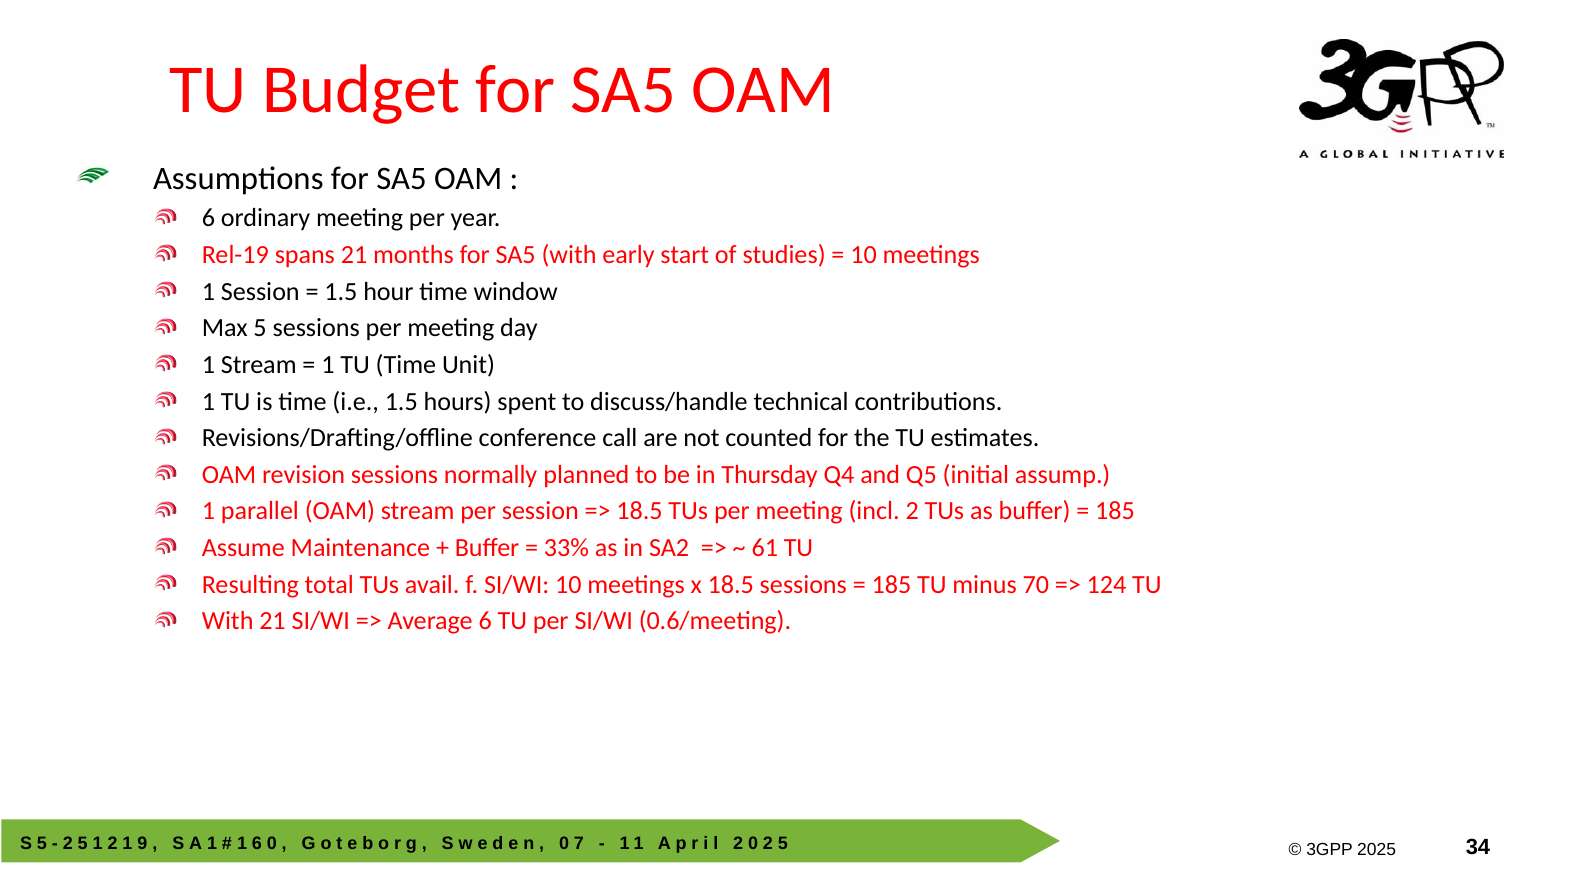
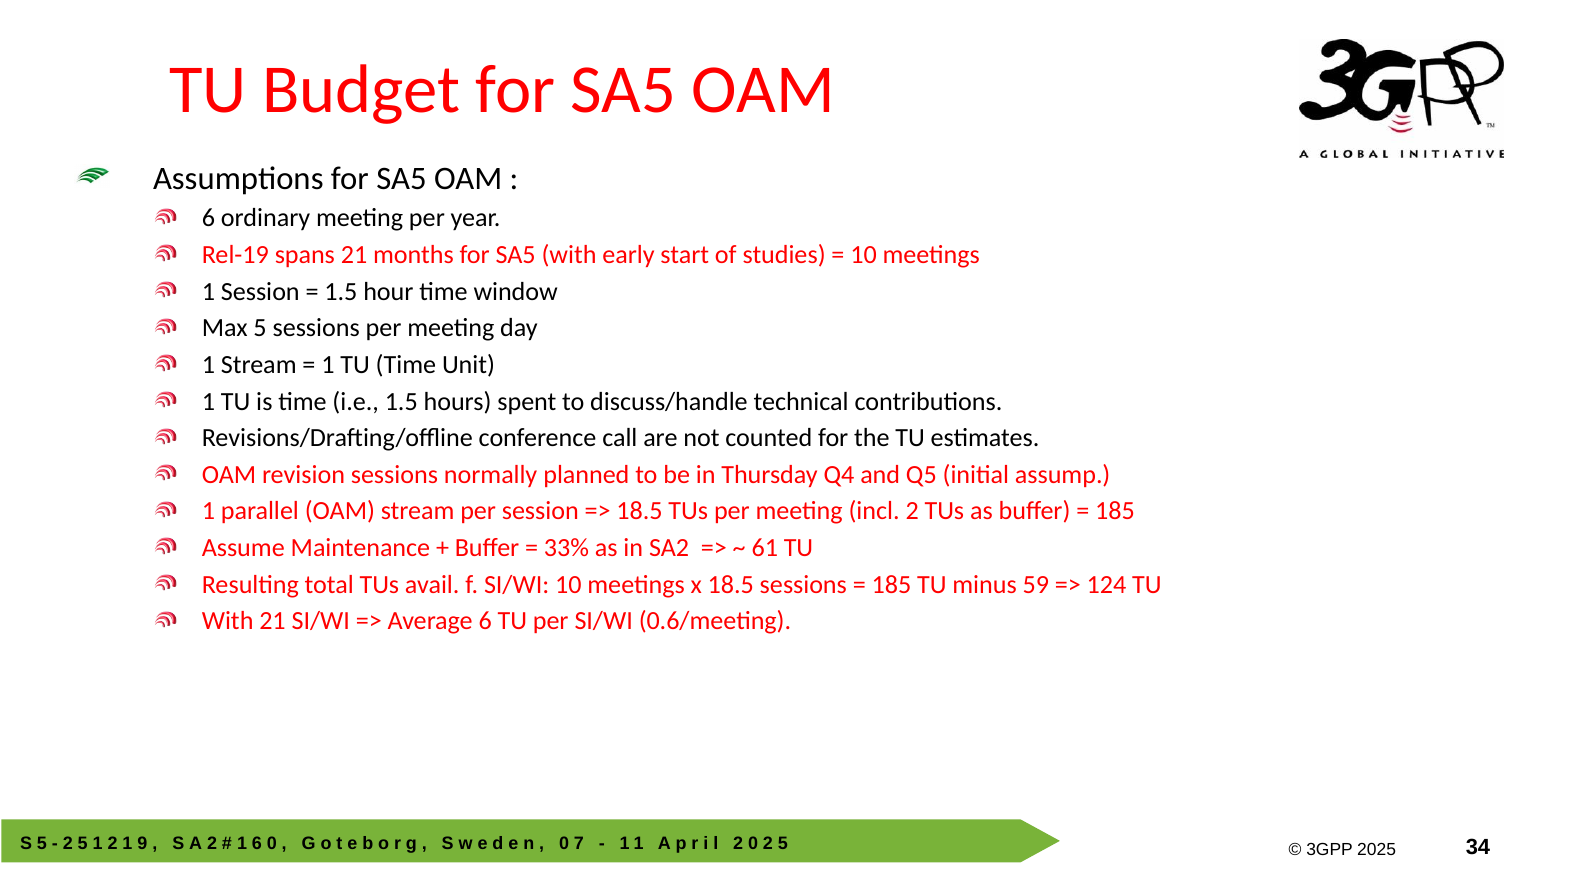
70: 70 -> 59
1 at (212, 843): 1 -> 2
